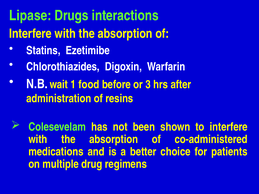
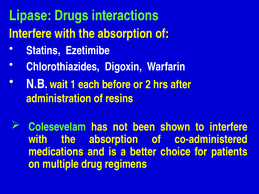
food: food -> each
3: 3 -> 2
